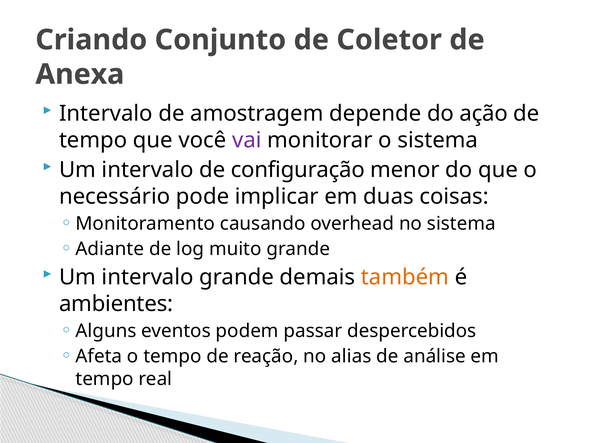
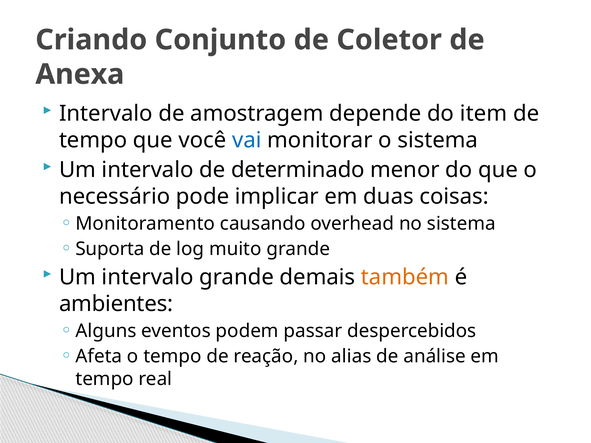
ação: ação -> item
vai colour: purple -> blue
configuração: configuração -> determinado
Adiante: Adiante -> Suporta
